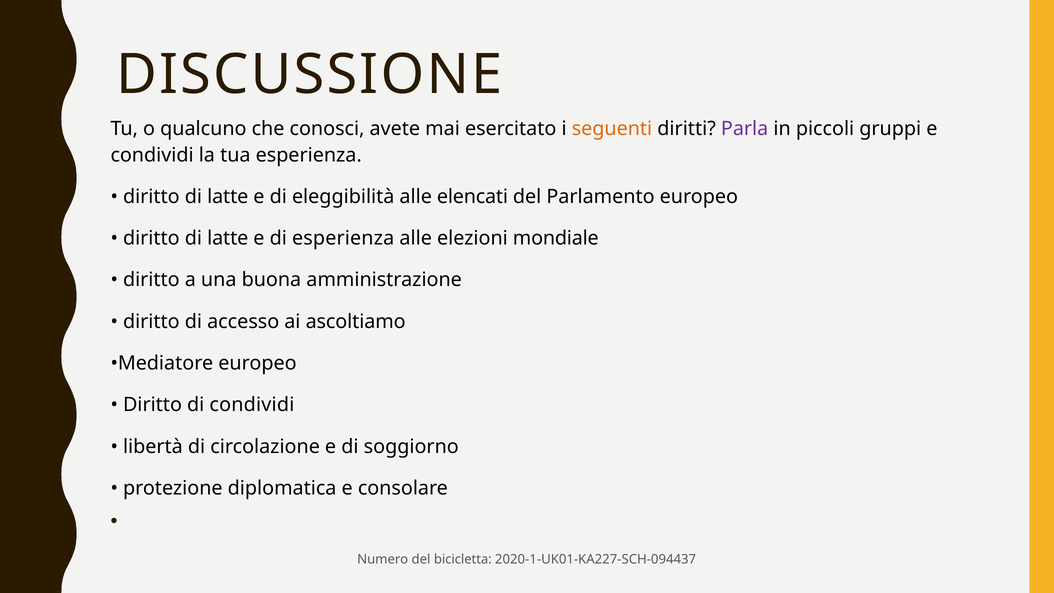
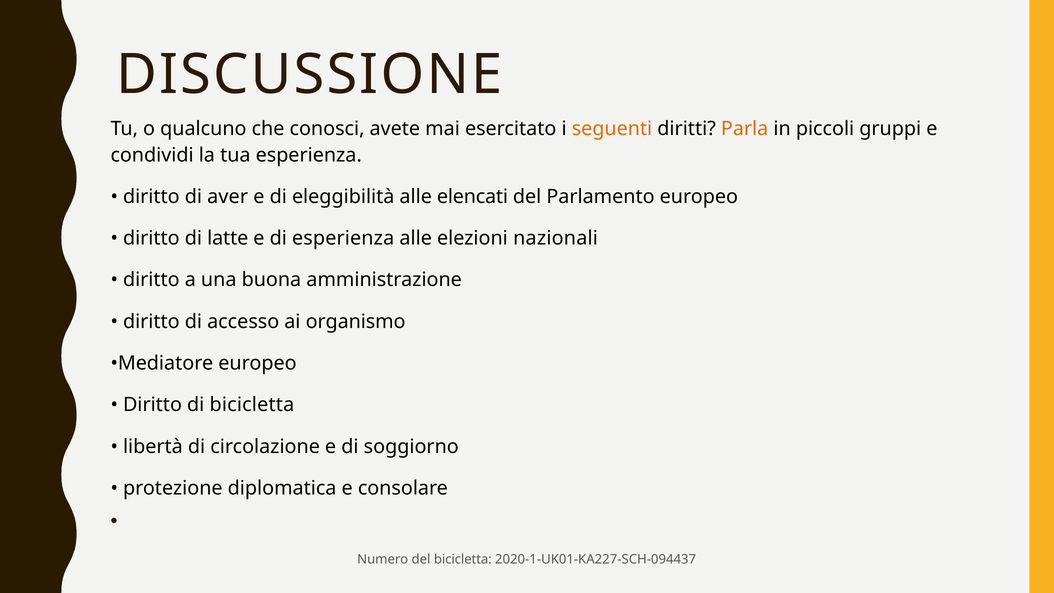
Parla colour: purple -> orange
latte at (228, 197): latte -> aver
mondiale: mondiale -> nazionali
ascoltiamo: ascoltiamo -> organismo
di condividi: condividi -> bicicletta
